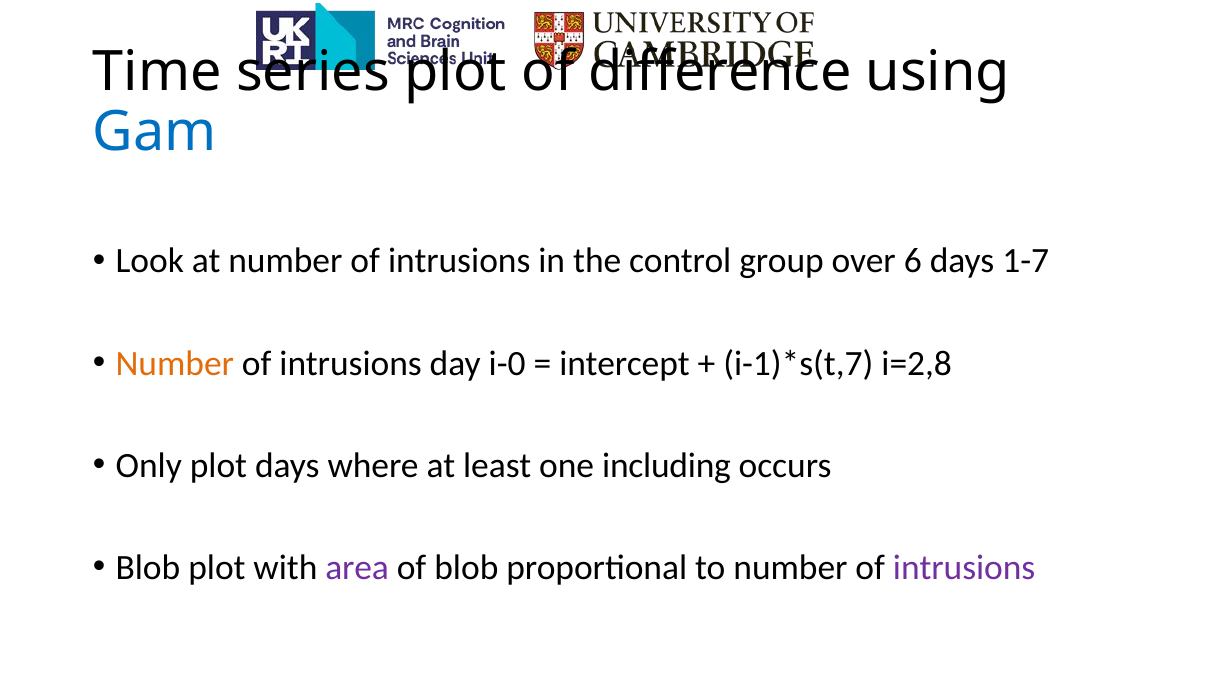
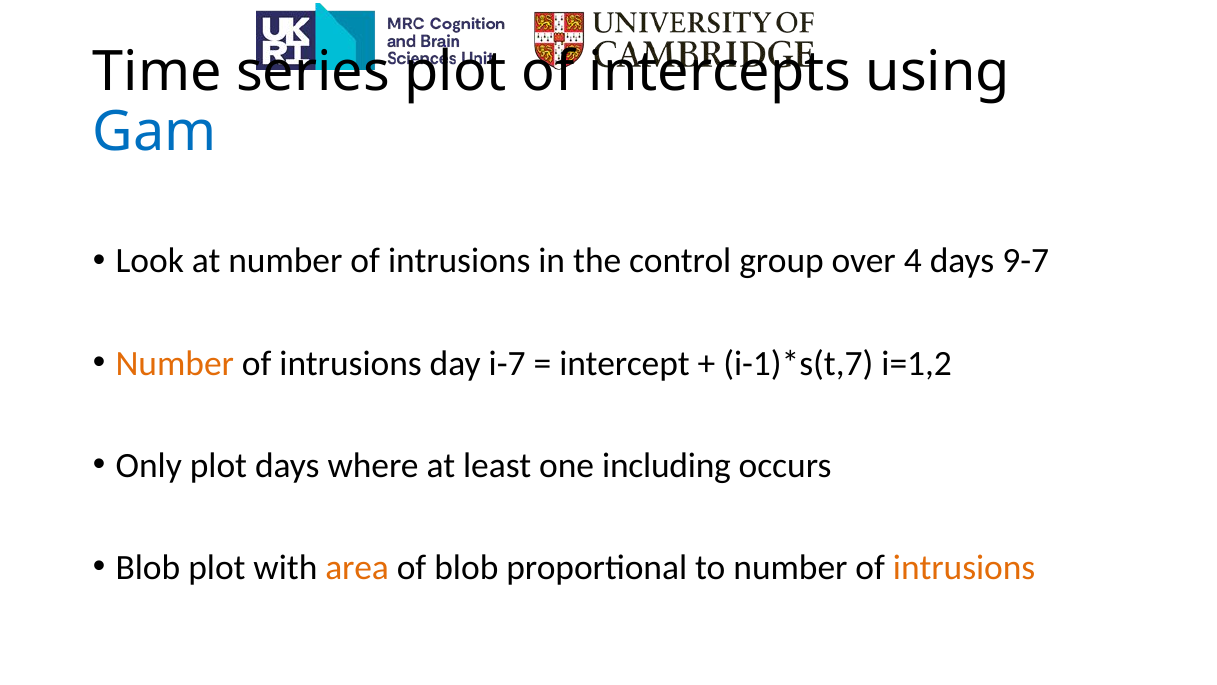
difference: difference -> intercepts
6: 6 -> 4
1-7: 1-7 -> 9-7
i-0: i-0 -> i-7
i=2,8: i=2,8 -> i=1,2
area colour: purple -> orange
intrusions at (964, 567) colour: purple -> orange
